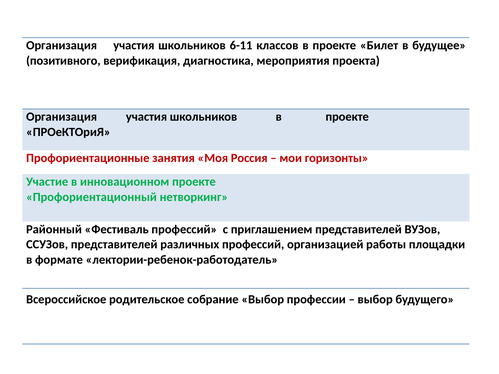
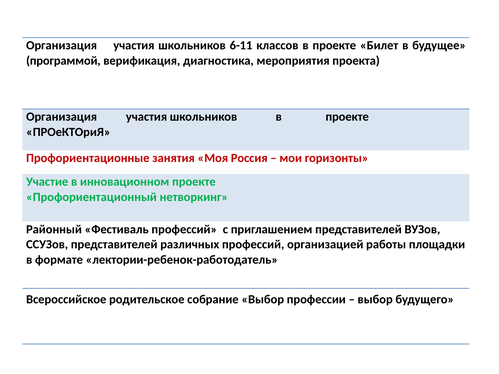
позитивного: позитивного -> программой
